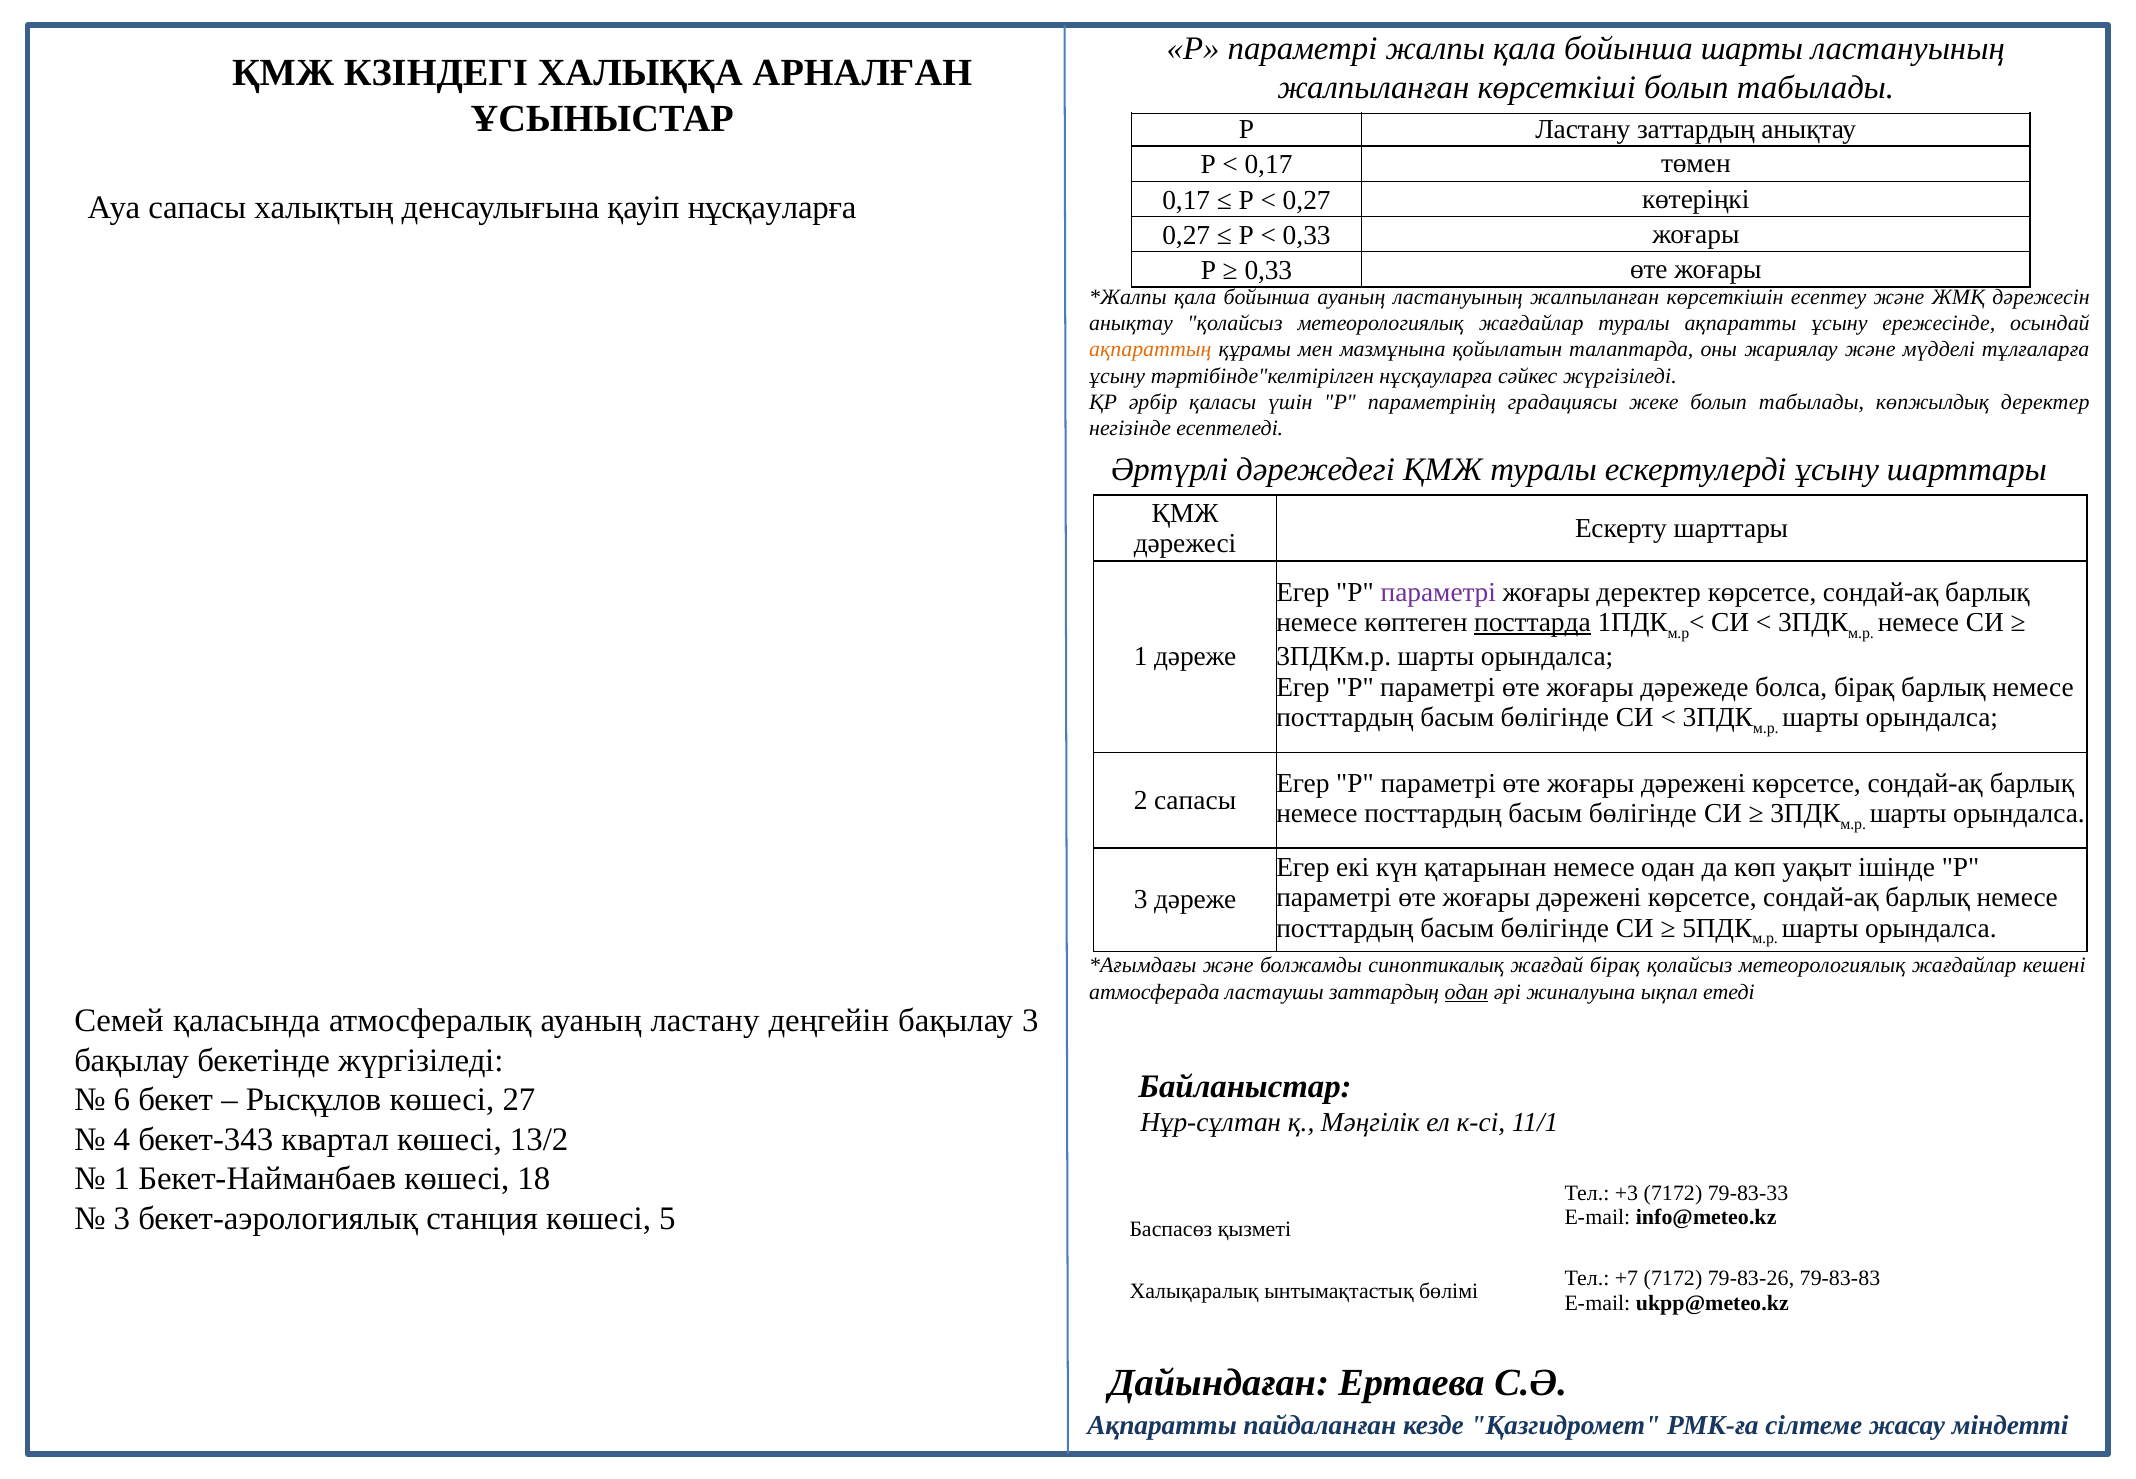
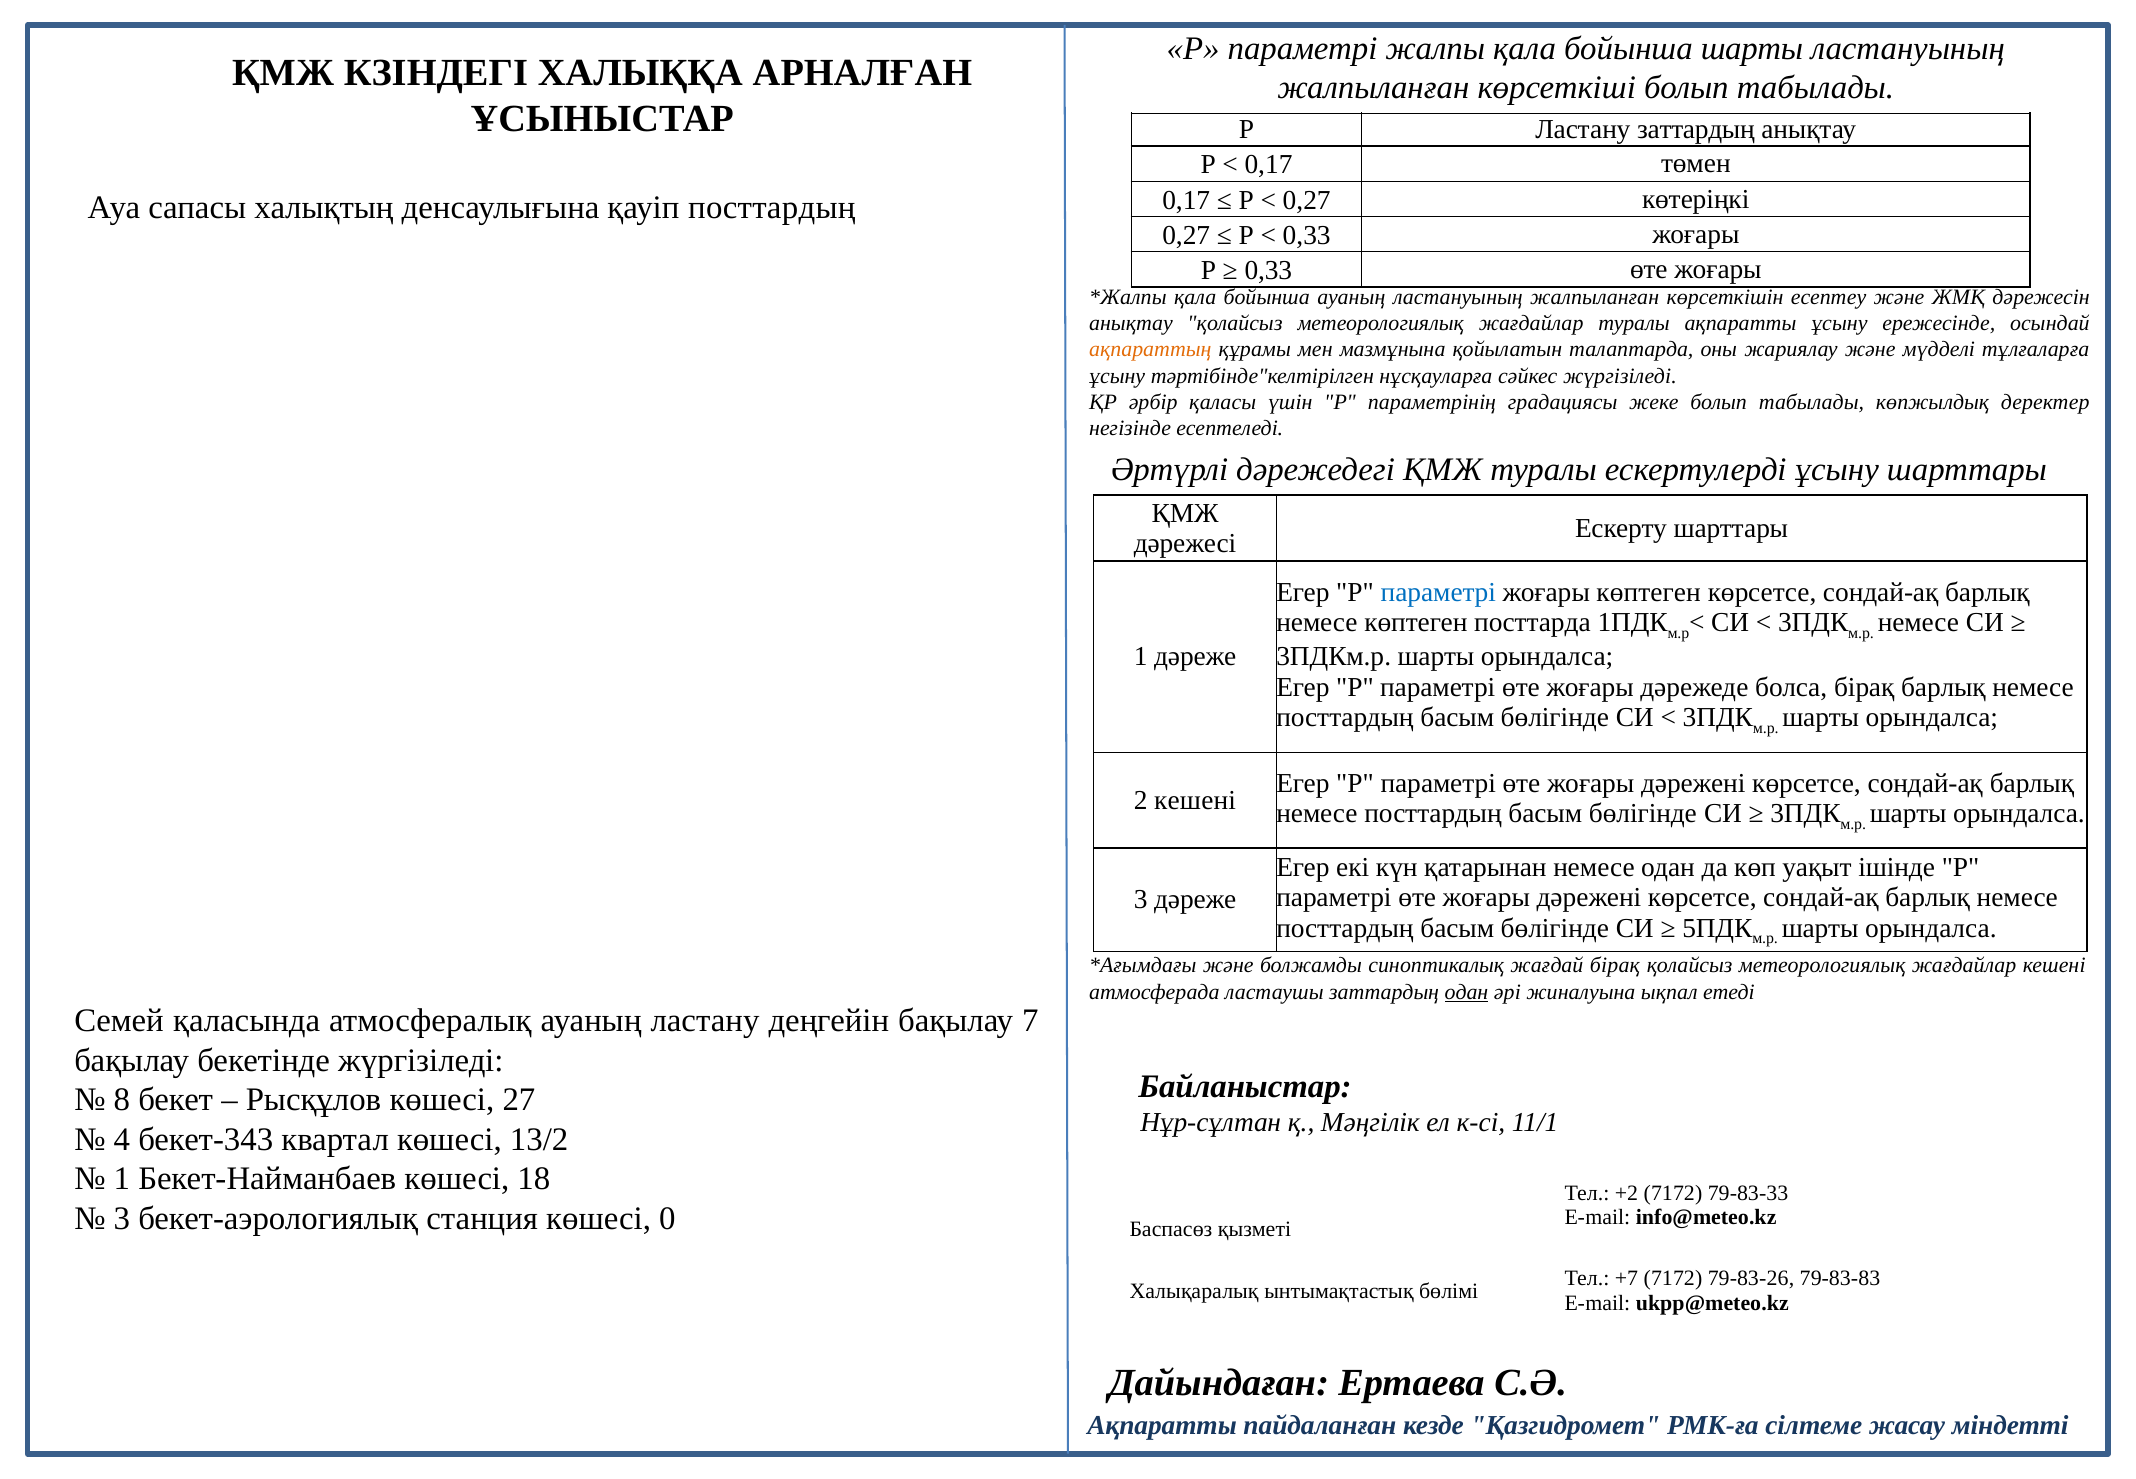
қауіп нұсқауларға: нұсқауларға -> посттардың
параметрі at (1438, 592) colour: purple -> blue
жоғары деректер: деректер -> көптеген
посттарда underline: present -> none
2 сапасы: сапасы -> кешені
бақылау 3: 3 -> 7
6: 6 -> 8
+3: +3 -> +2
5: 5 -> 0
